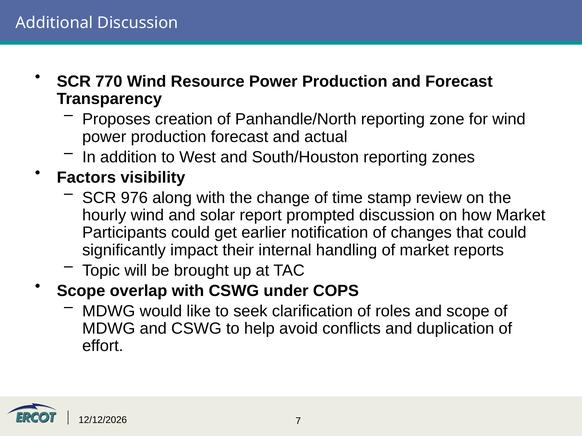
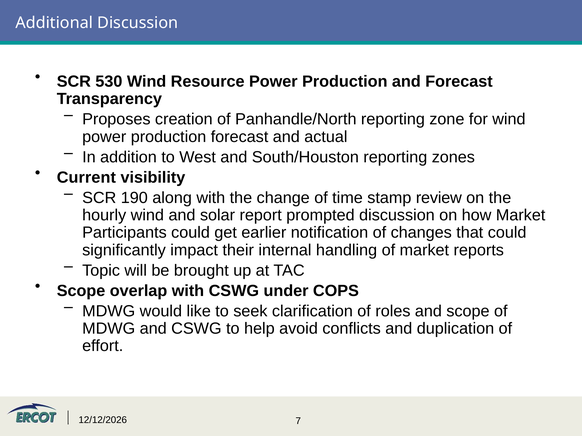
770: 770 -> 530
Factors: Factors -> Current
976: 976 -> 190
